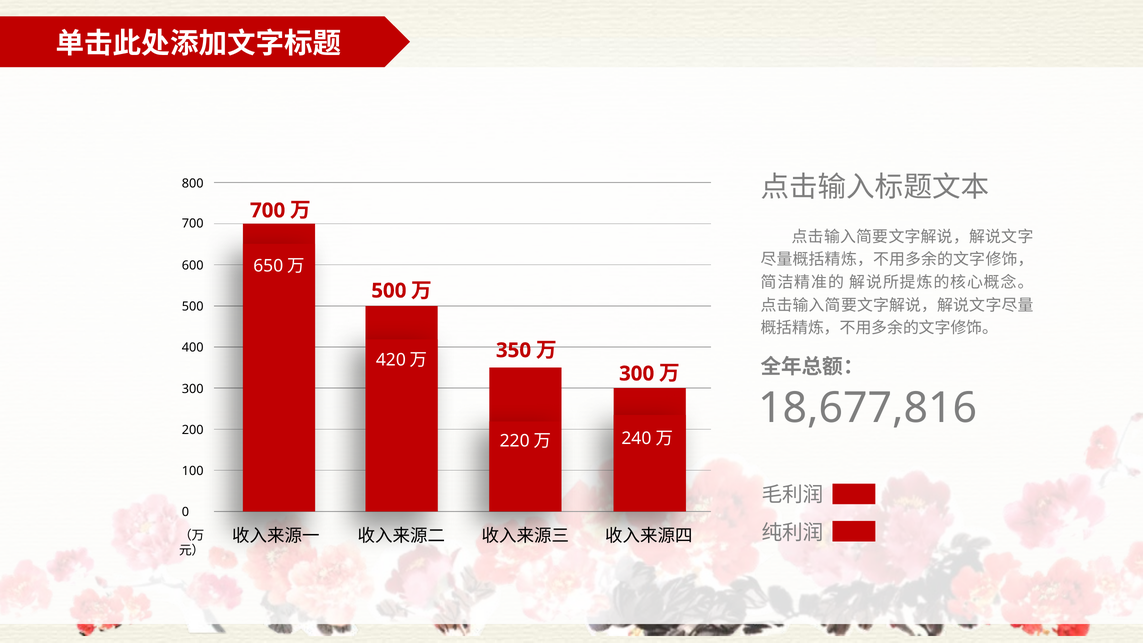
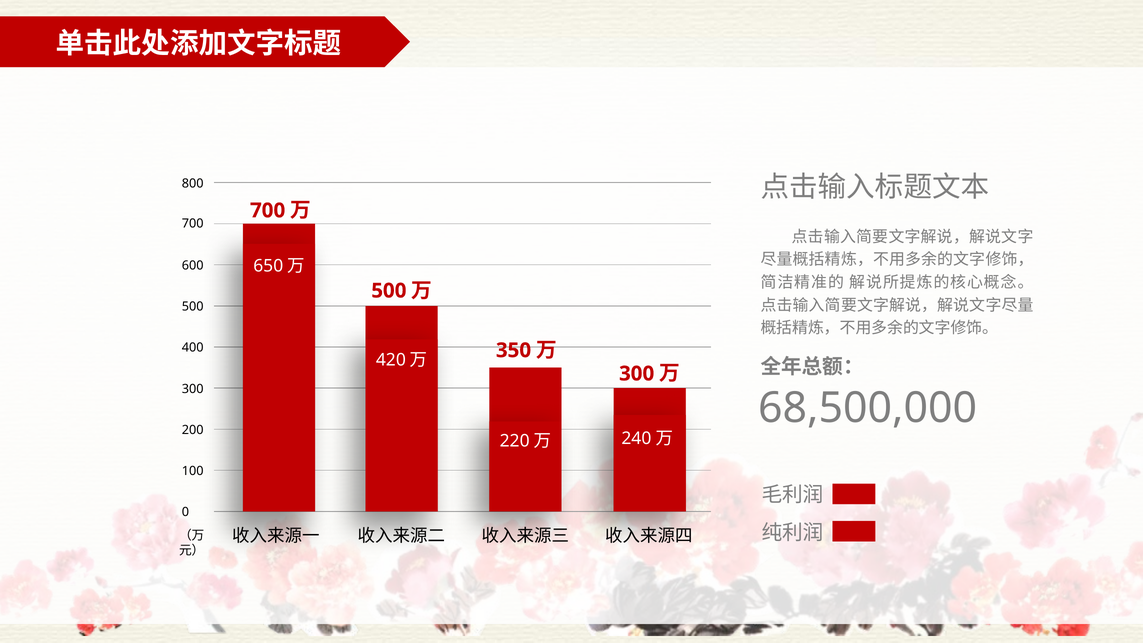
18,677,816: 18,677,816 -> 68,500,000
